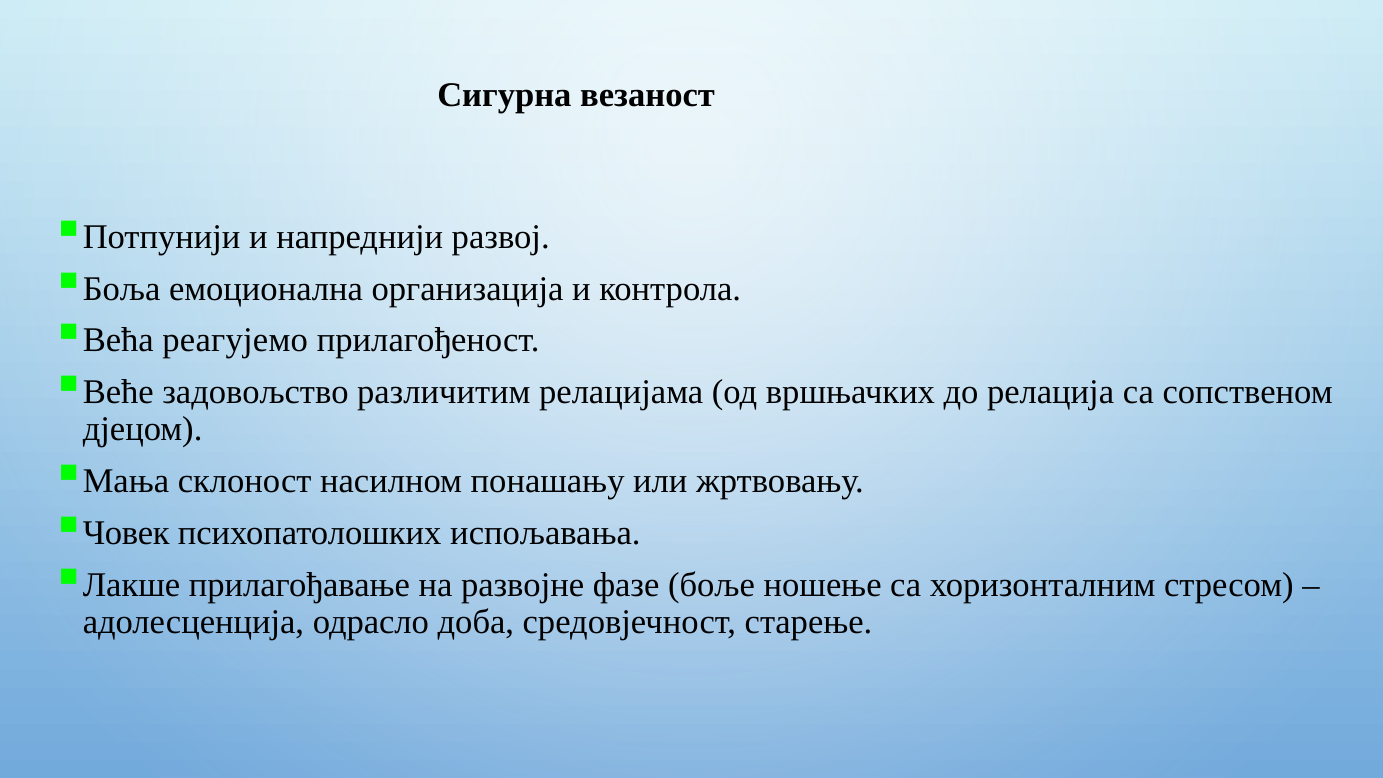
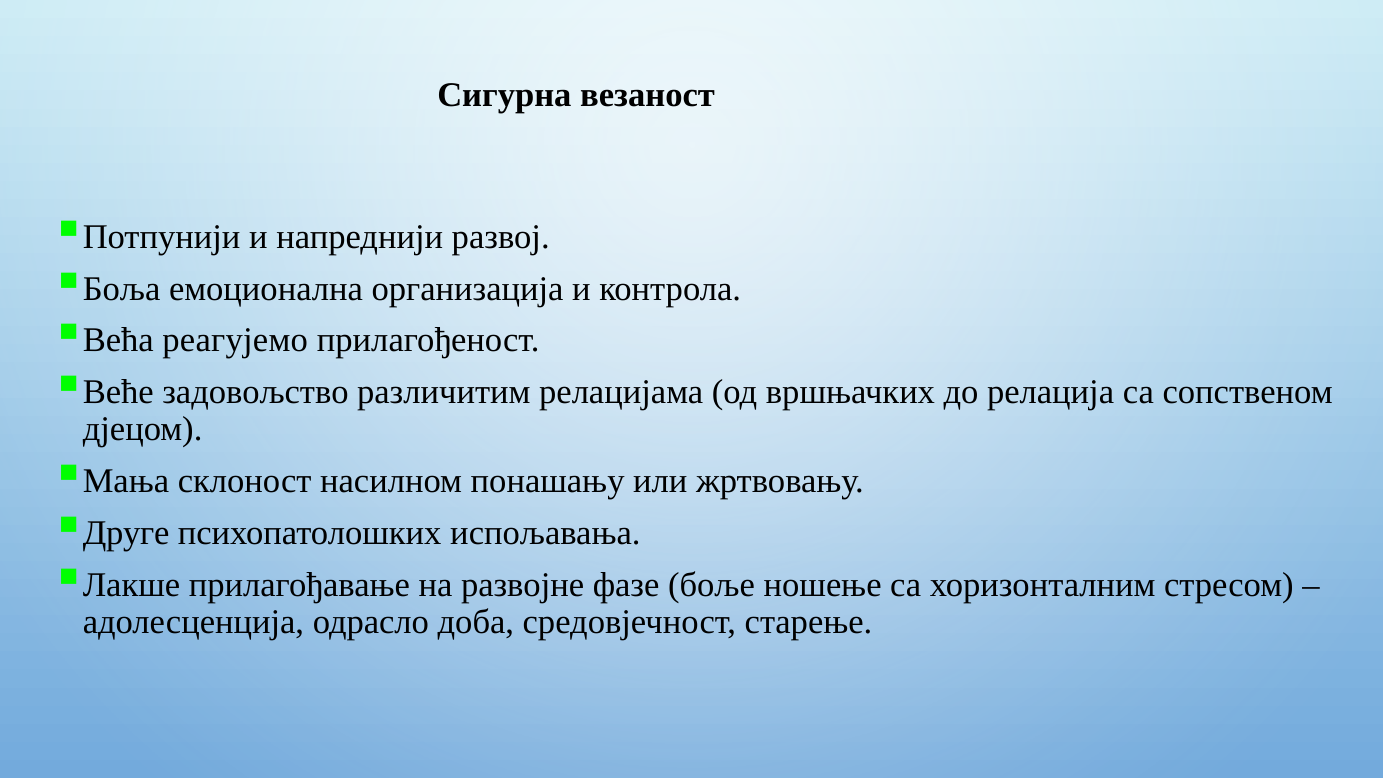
Човек: Човек -> Друге
